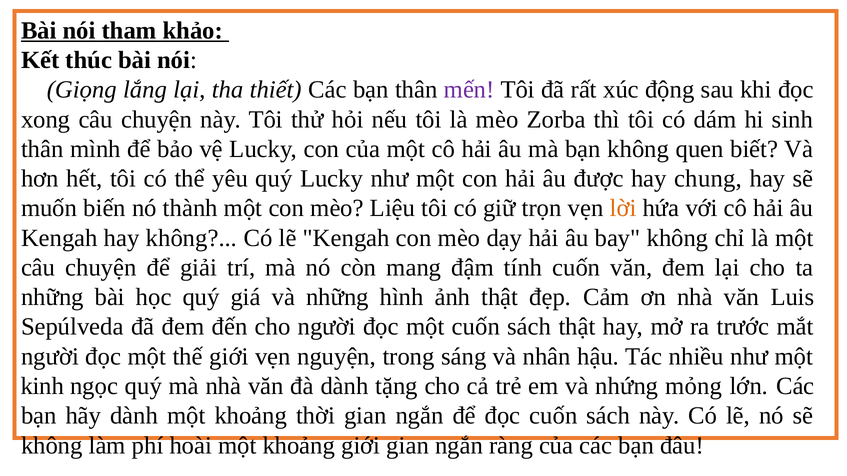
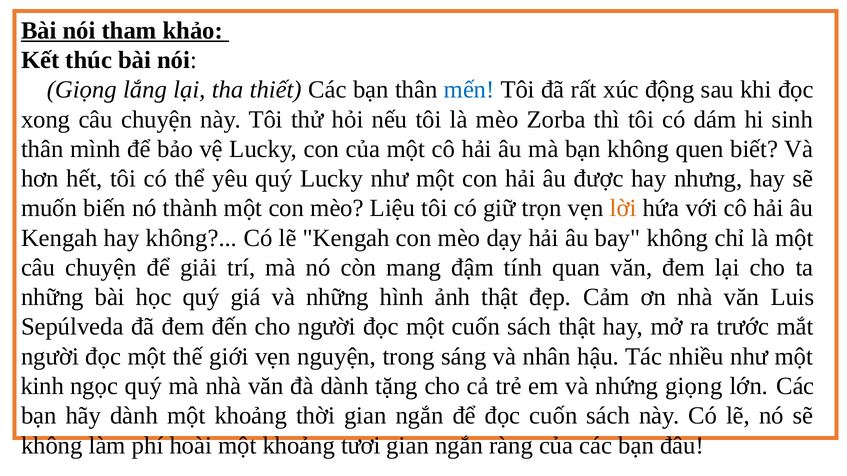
mến colour: purple -> blue
chung: chung -> nhưng
tính cuốn: cuốn -> quan
nhứng mỏng: mỏng -> giọng
khoảng giới: giới -> tươi
